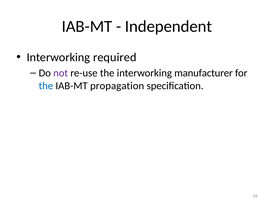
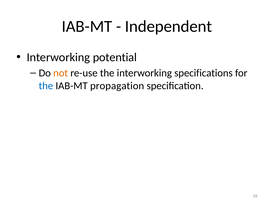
required: required -> potential
not colour: purple -> orange
manufacturer: manufacturer -> specifications
